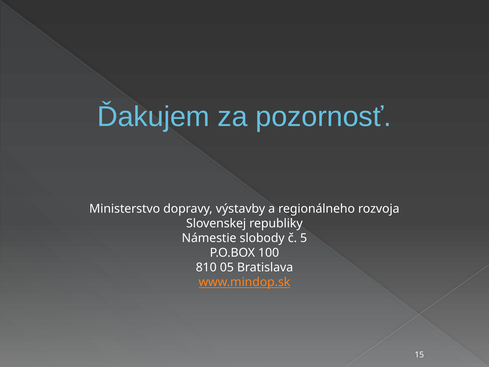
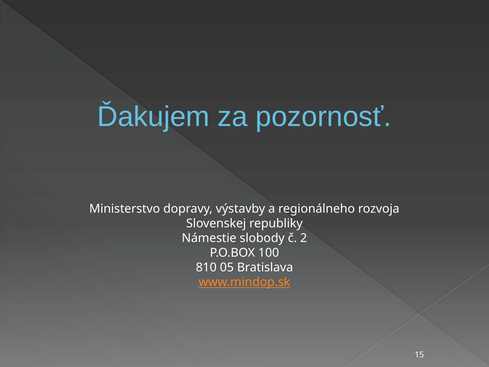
5: 5 -> 2
